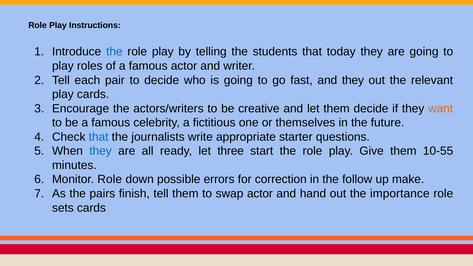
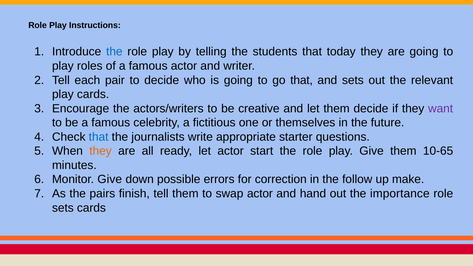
go fast: fast -> that
and they: they -> sets
want colour: orange -> purple
they at (101, 151) colour: blue -> orange
let three: three -> actor
10-55: 10-55 -> 10-65
Monitor Role: Role -> Give
